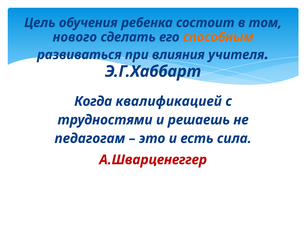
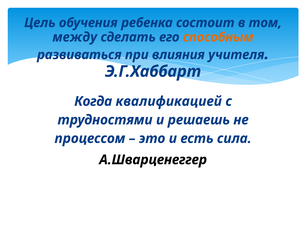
нового: нового -> между
педагогам: педагогам -> процессом
А.Шварценеггер colour: red -> black
